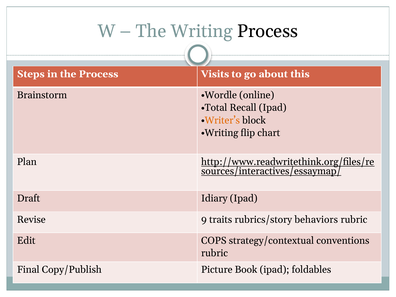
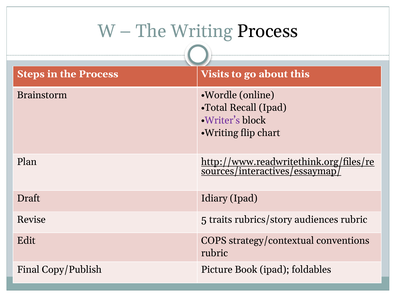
Writer’s colour: orange -> purple
9: 9 -> 5
behaviors: behaviors -> audiences
